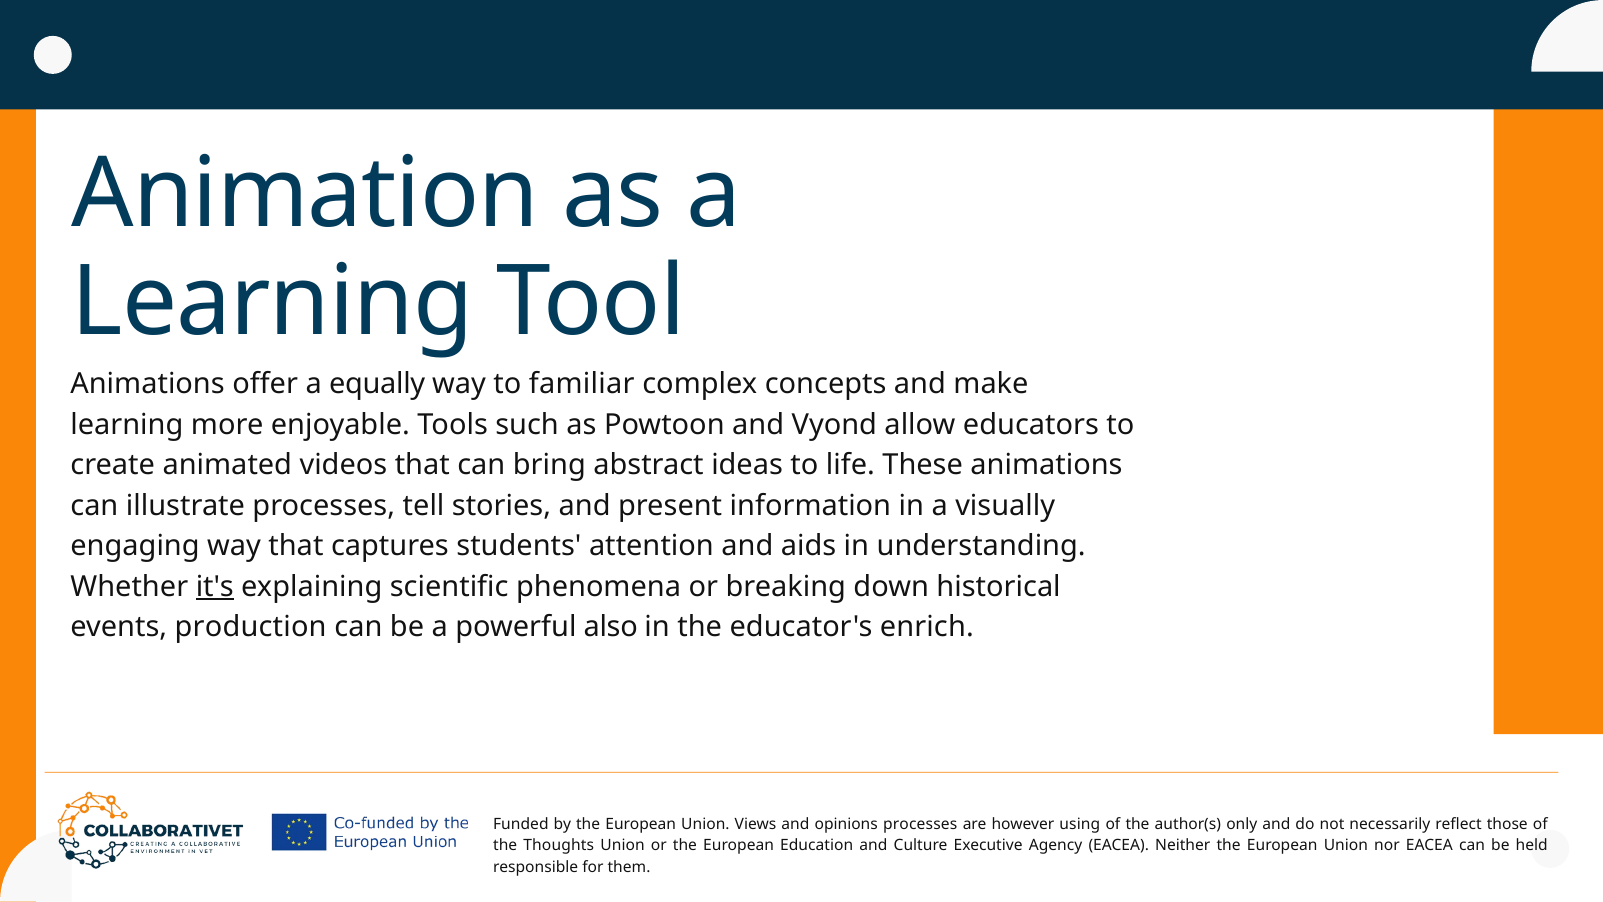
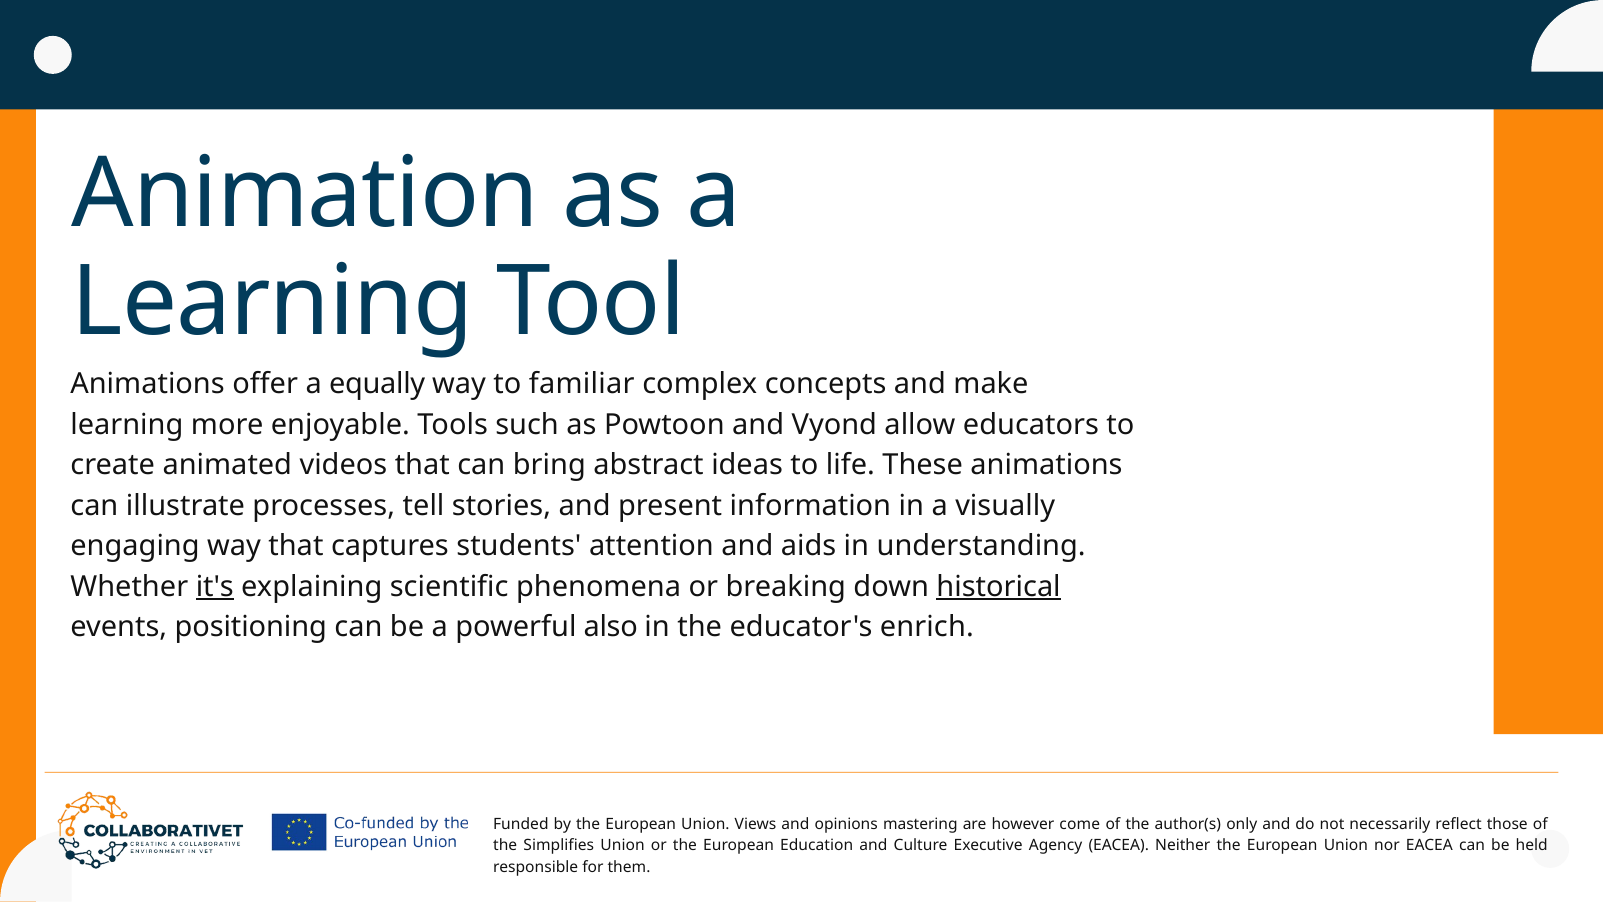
historical underline: none -> present
production: production -> positioning
opinions processes: processes -> mastering
using: using -> come
Thoughts: Thoughts -> Simplifies
